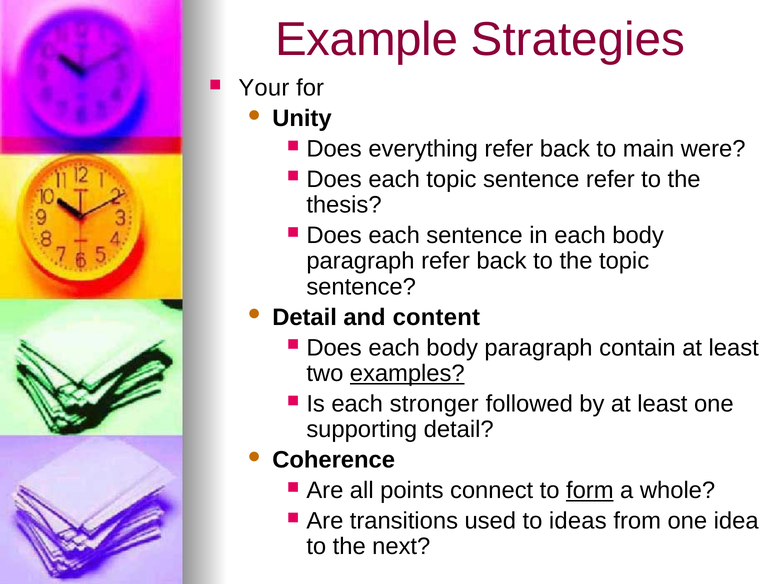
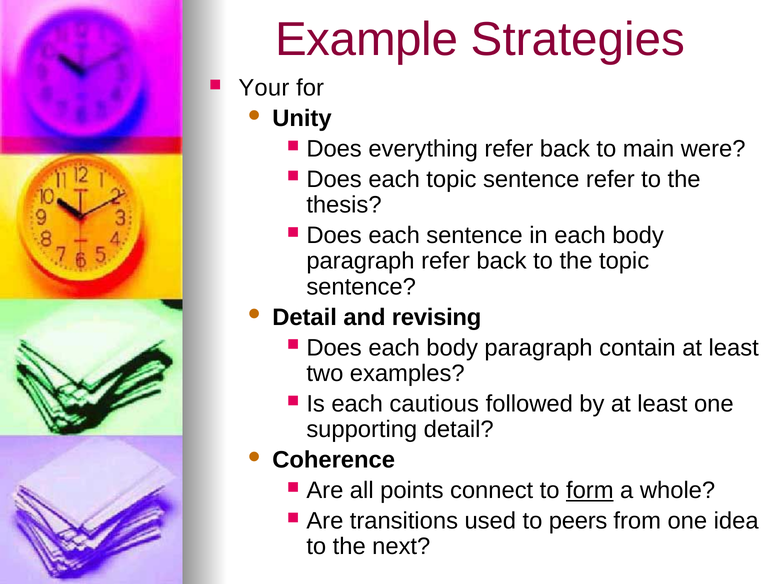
content: content -> revising
examples underline: present -> none
stronger: stronger -> cautious
ideas: ideas -> peers
